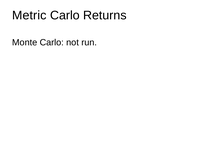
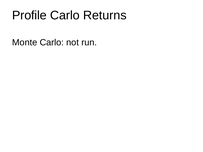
Metric: Metric -> Profile
